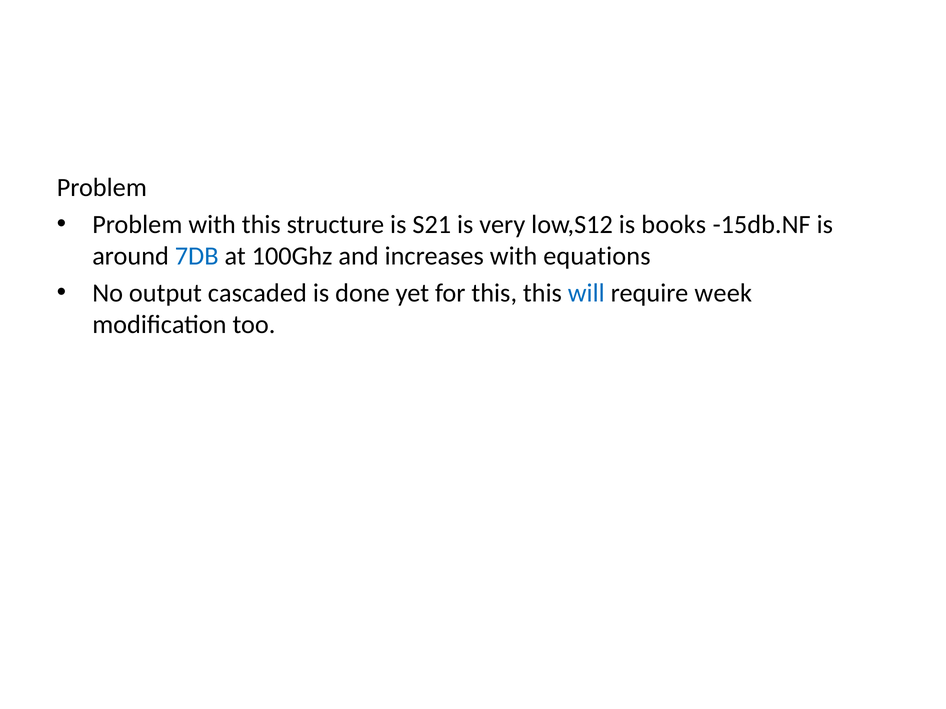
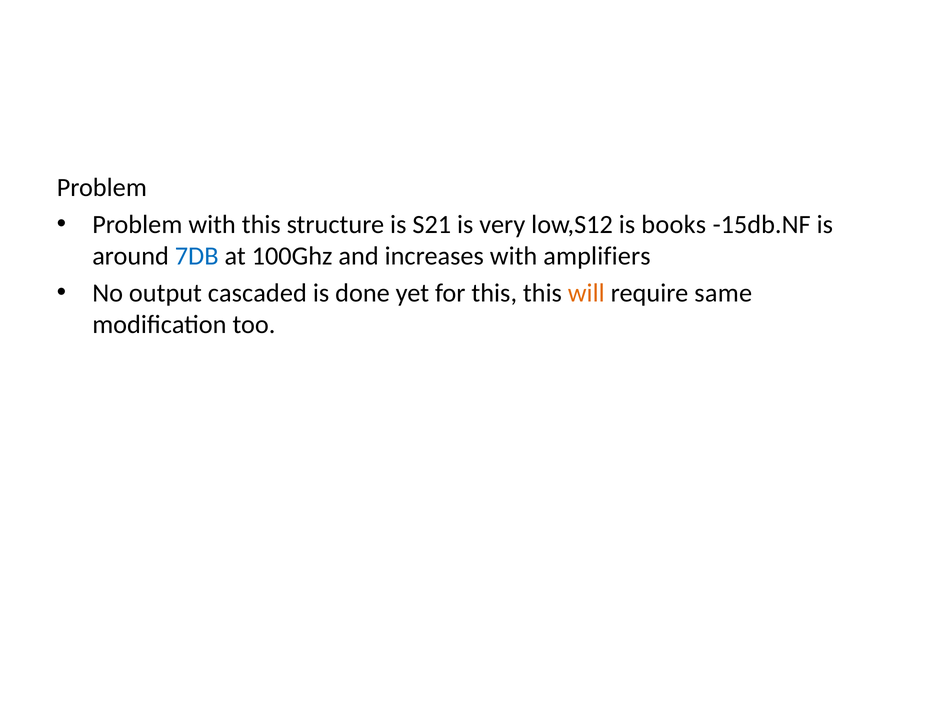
equations: equations -> amplifiers
will colour: blue -> orange
week: week -> same
